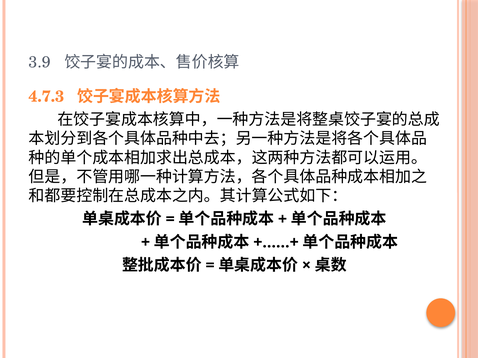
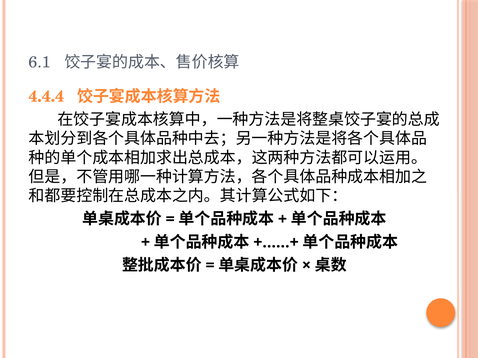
3.9: 3.9 -> 6.1
4.7.3: 4.7.3 -> 4.4.4
